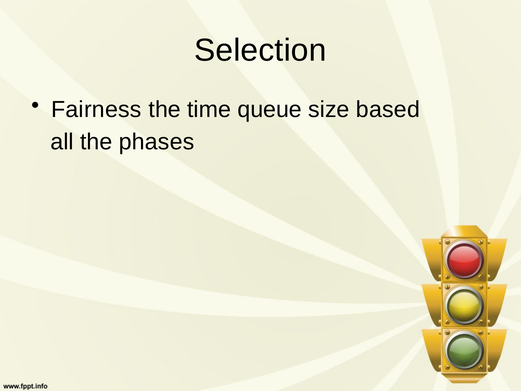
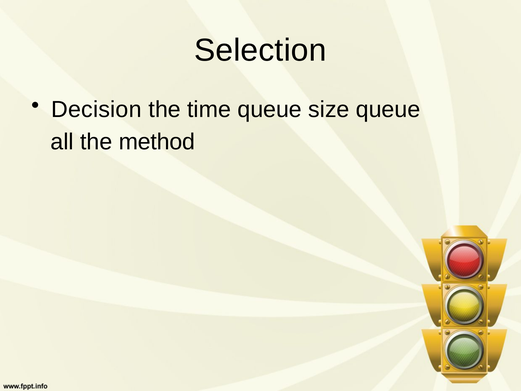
Fairness: Fairness -> Decision
size based: based -> queue
phases: phases -> method
